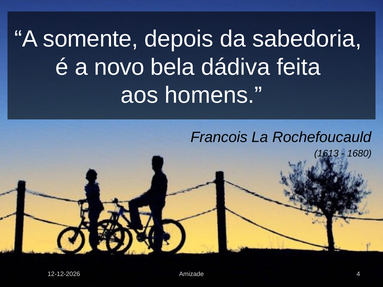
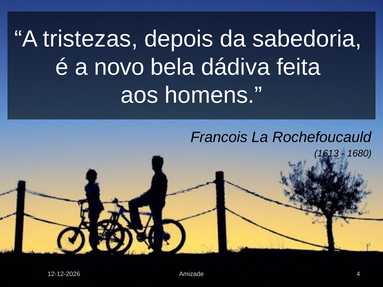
somente: somente -> tristezas
